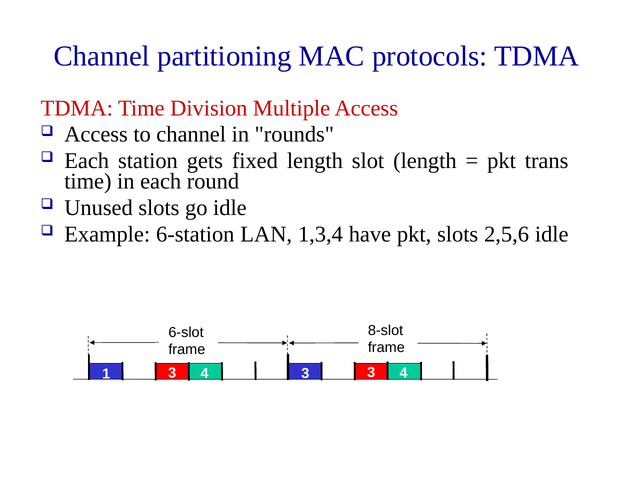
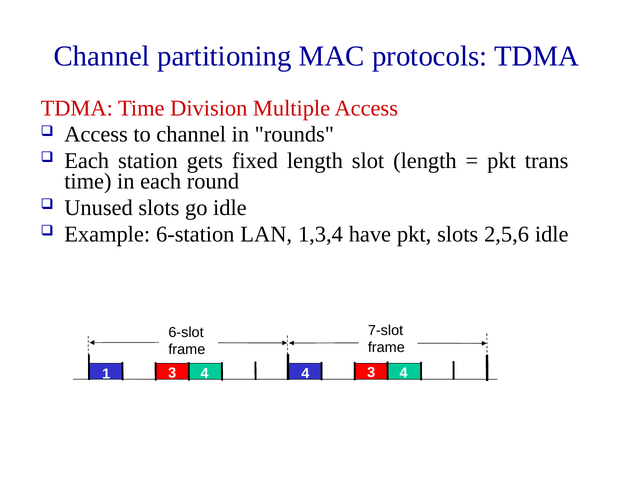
8-slot: 8-slot -> 7-slot
4 3: 3 -> 4
